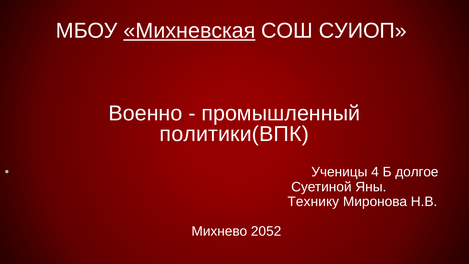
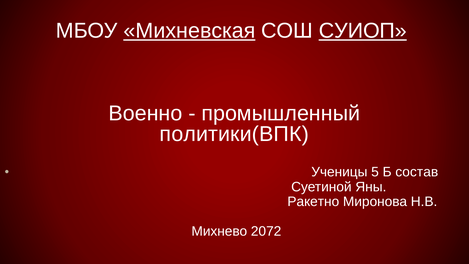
СУИОП underline: none -> present
4: 4 -> 5
долгое: долгое -> состав
Технику: Технику -> Ракетно
2052: 2052 -> 2072
